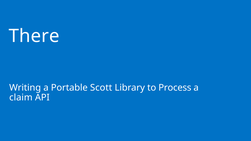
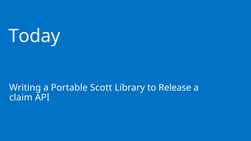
There: There -> Today
Process: Process -> Release
